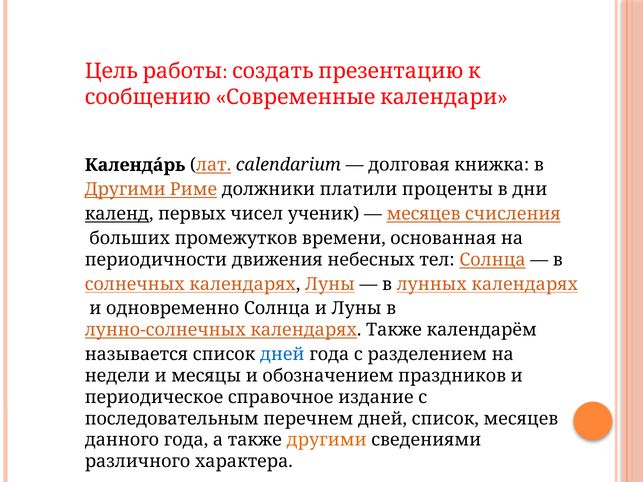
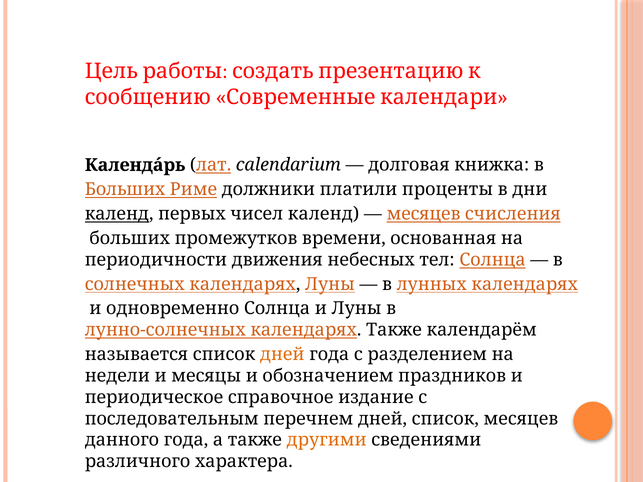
Другими at (125, 190): Другими -> Больших
чисел ученик: ученик -> календ
дней at (282, 355) colour: blue -> orange
